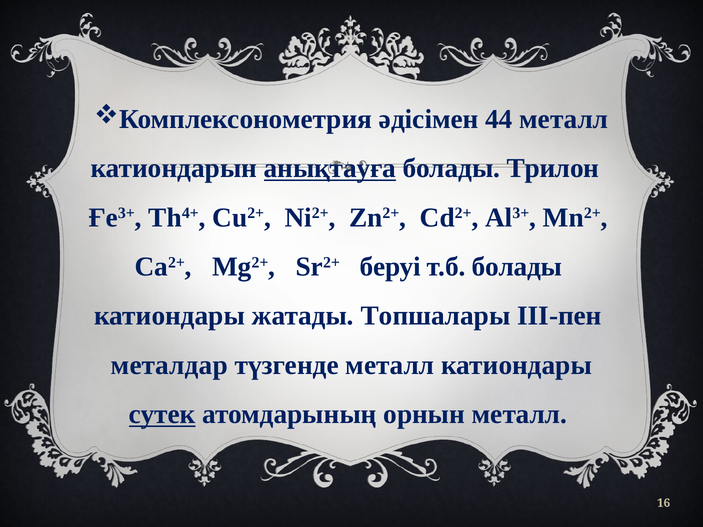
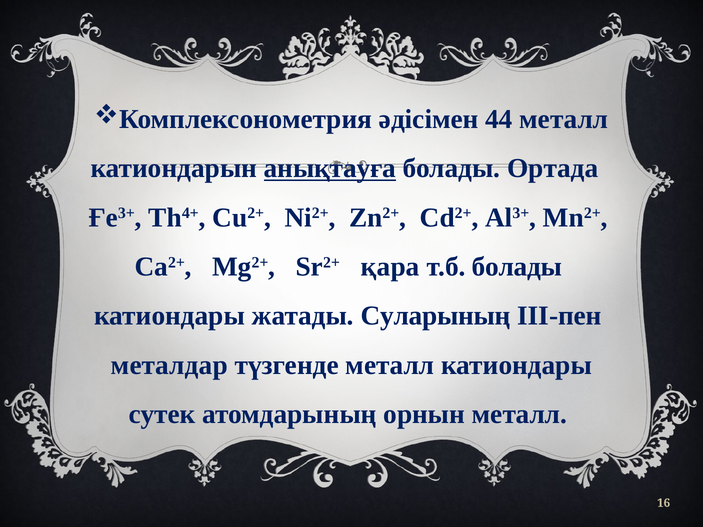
Трилон: Трилон -> Ортада
беруі: беруі -> қара
Топшалары: Топшалары -> Суларының
сутек underline: present -> none
